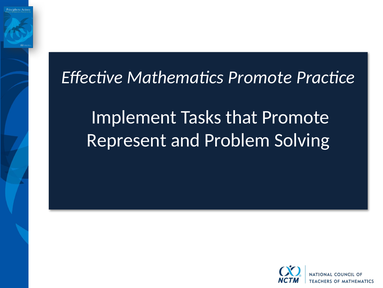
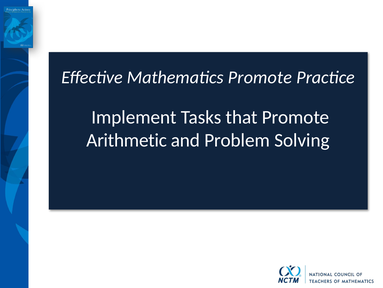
Represent: Represent -> Arithmetic
